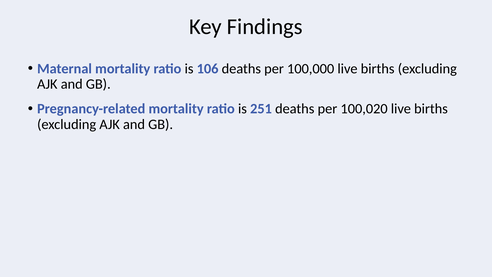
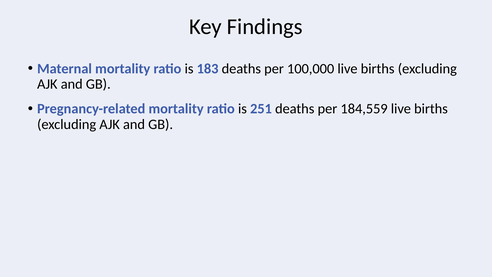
106: 106 -> 183
100,020: 100,020 -> 184,559
